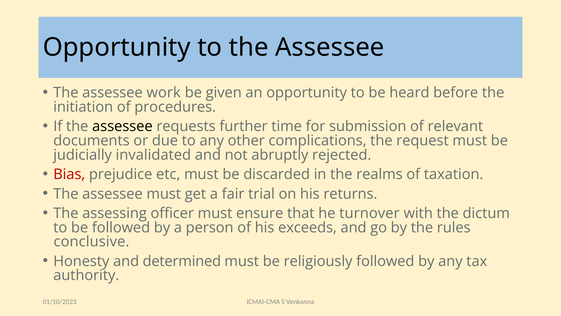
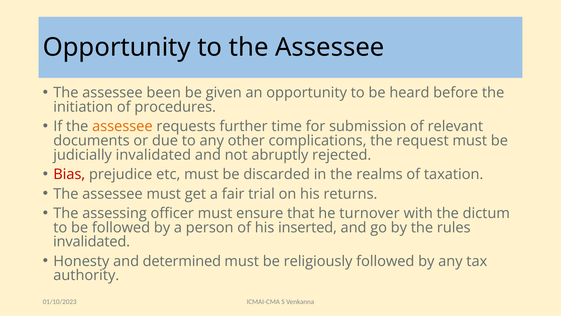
work: work -> been
assessee at (122, 126) colour: black -> orange
exceeds: exceeds -> inserted
conclusive at (91, 241): conclusive -> invalidated
